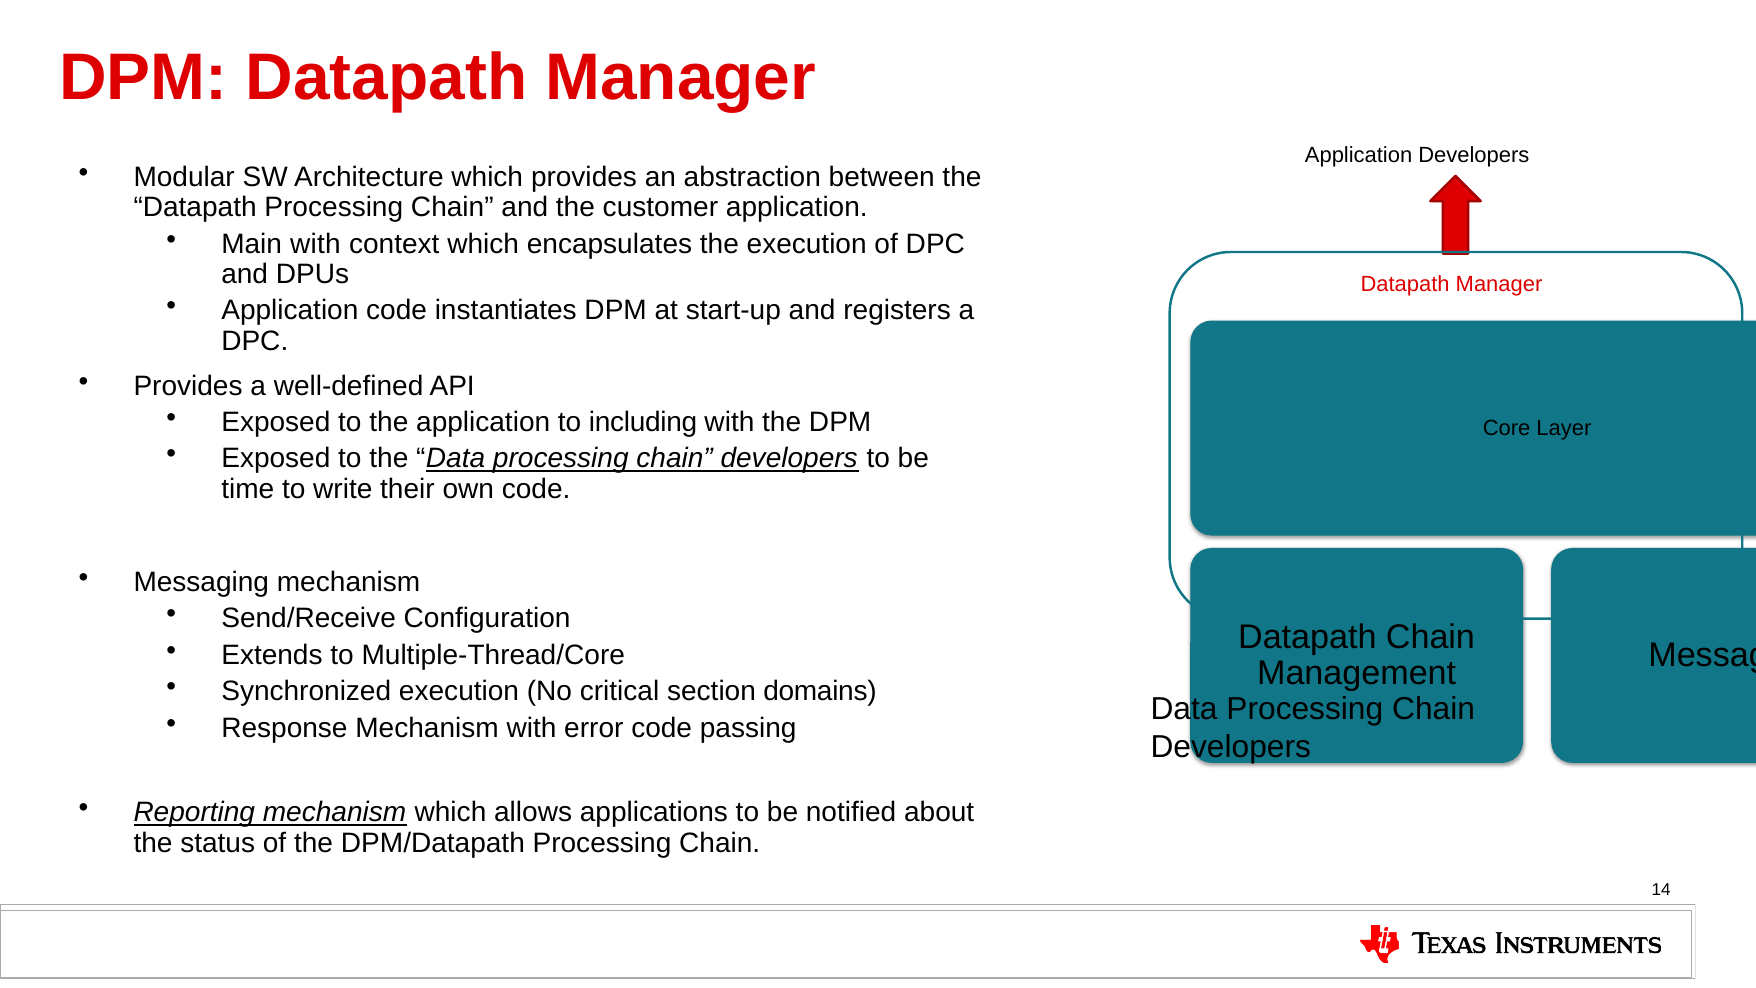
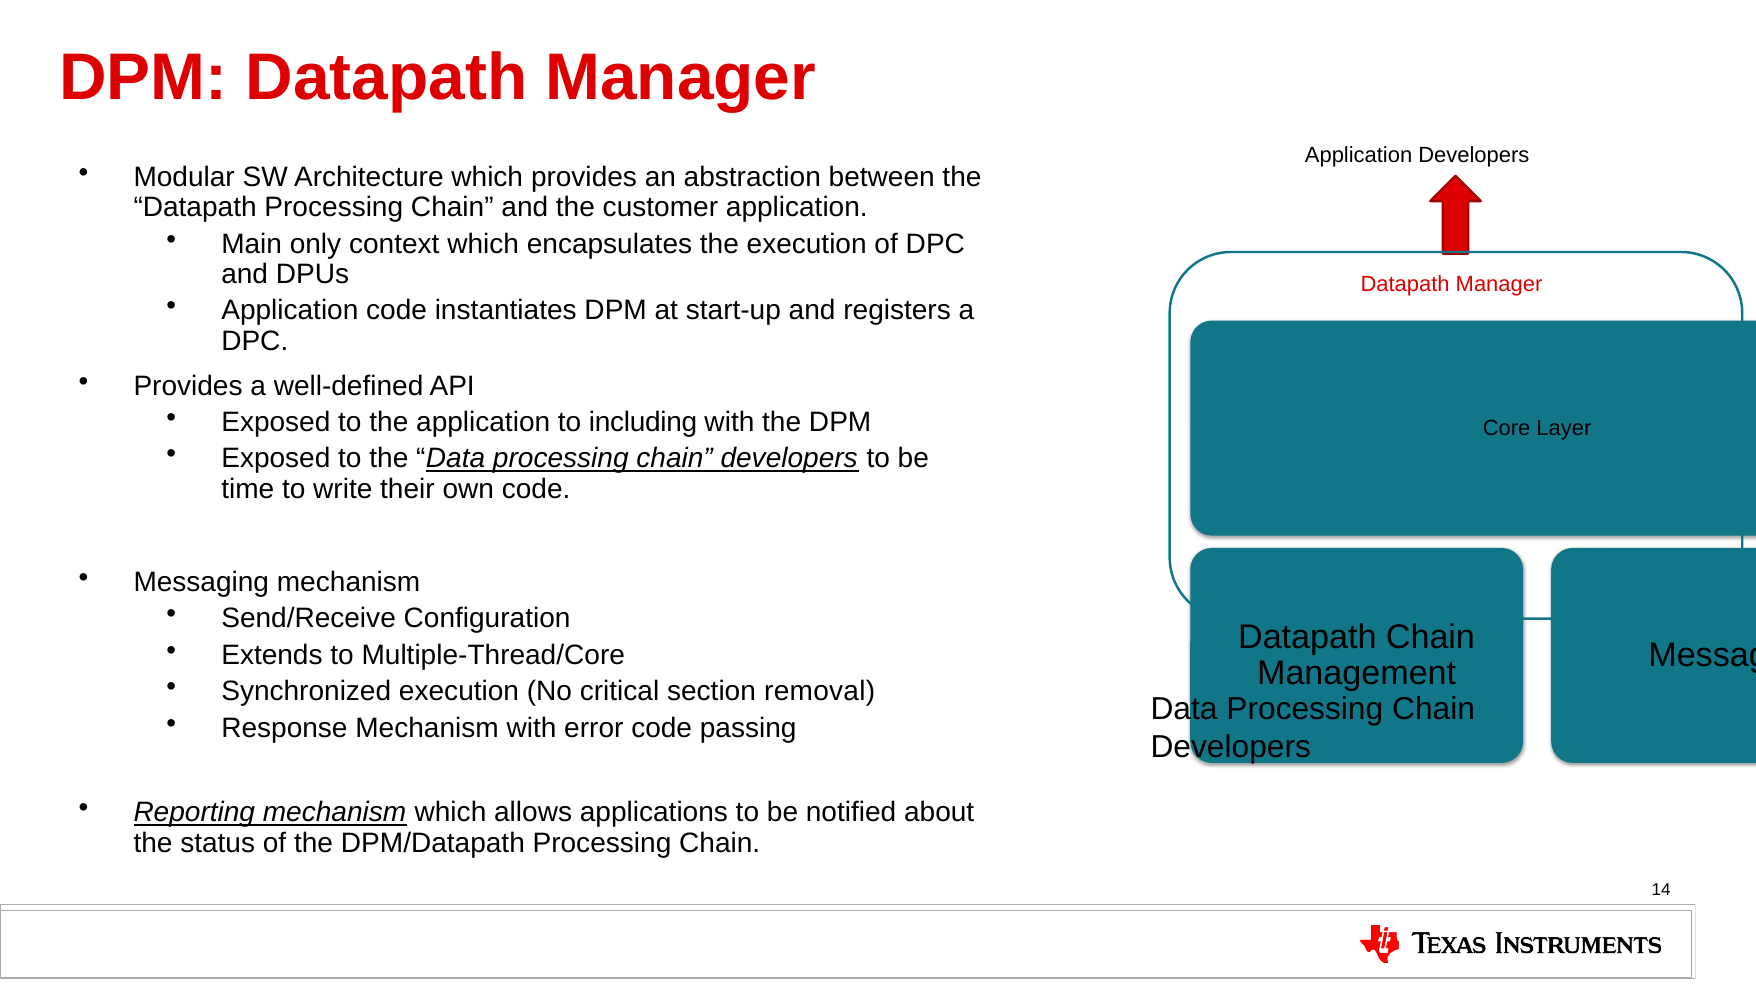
Main with: with -> only
domains: domains -> removal
